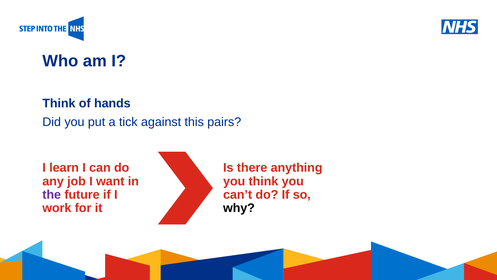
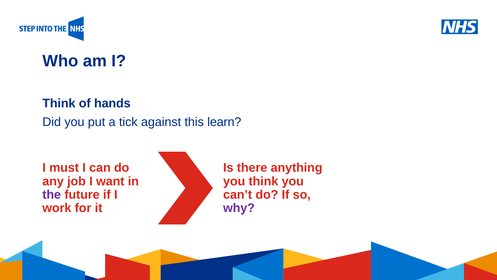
pairs: pairs -> learn
learn: learn -> must
why colour: black -> purple
